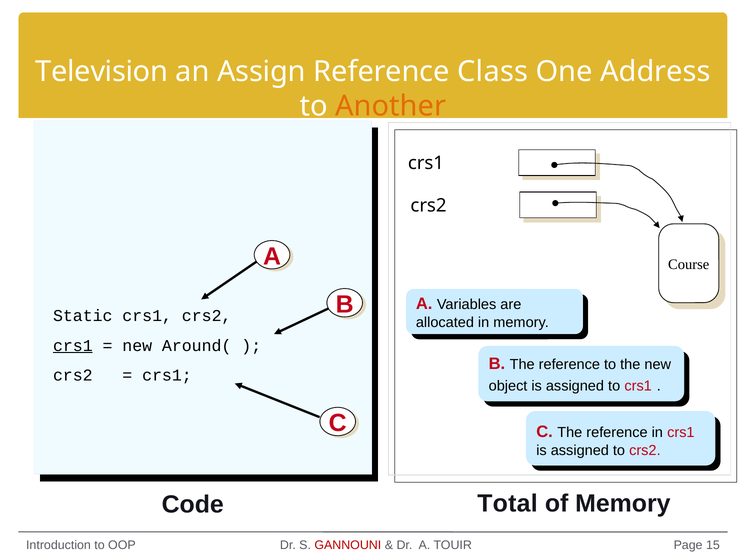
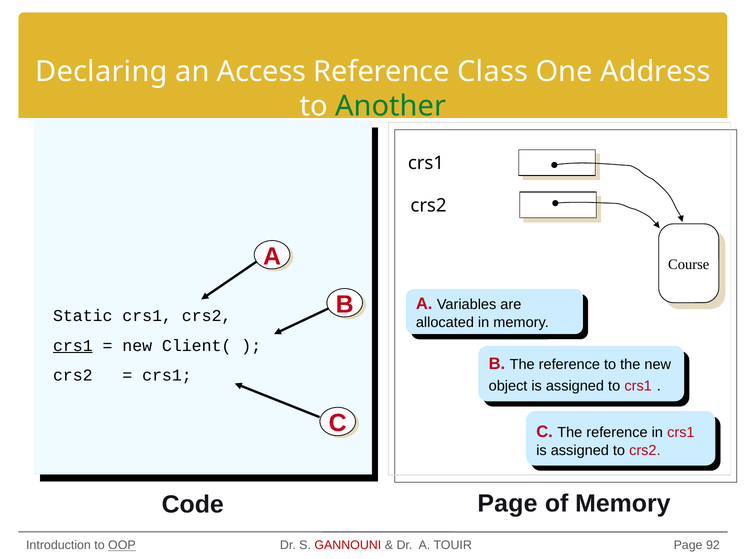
Television: Television -> Declaring
Assign: Assign -> Access
Another colour: orange -> green
Around(: Around( -> Client(
Code Total: Total -> Page
OOP underline: none -> present
15: 15 -> 92
